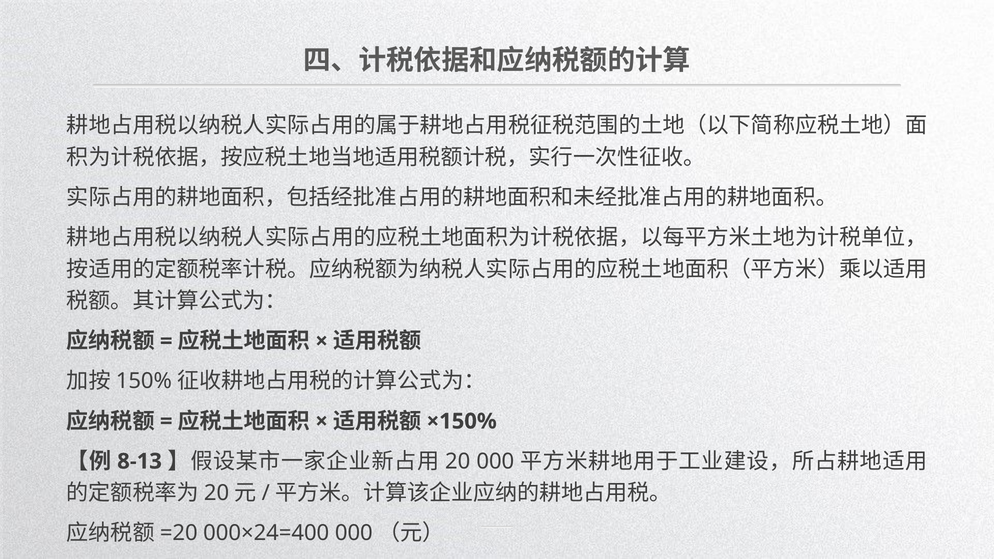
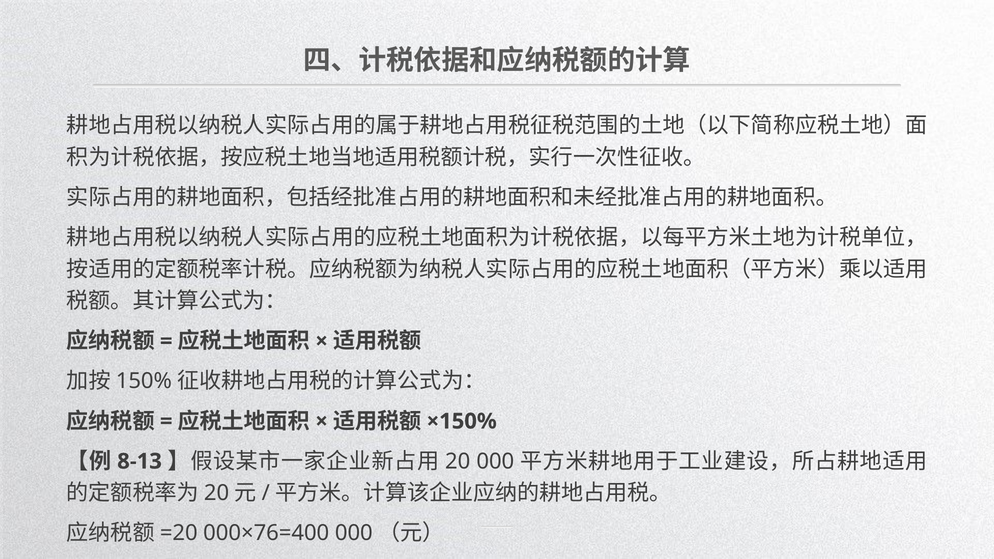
000×24=400: 000×24=400 -> 000×76=400
